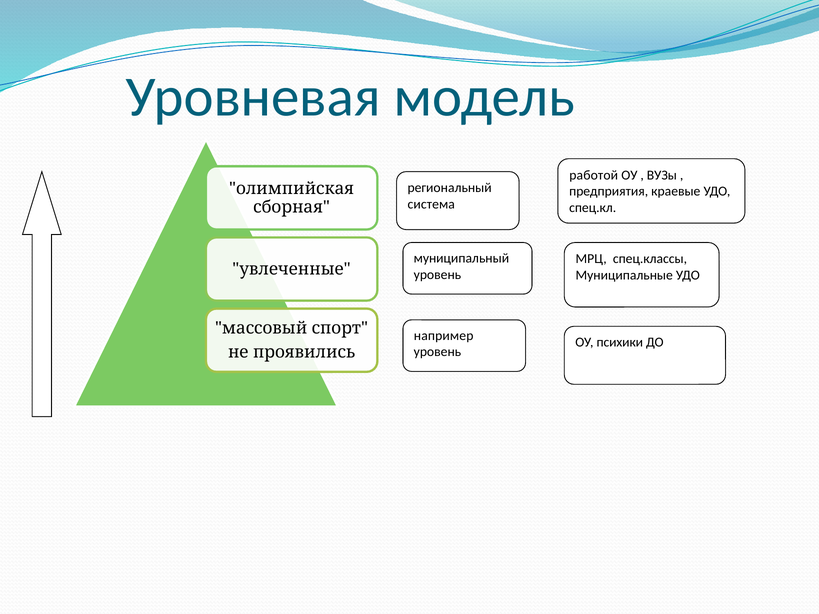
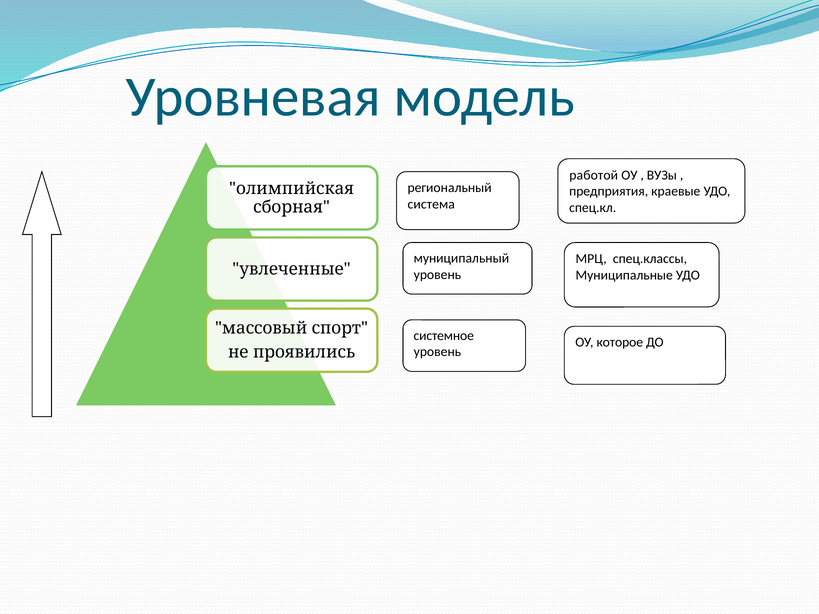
например: например -> системное
психики: психики -> которое
